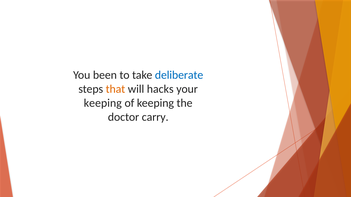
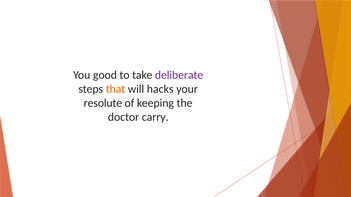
been: been -> good
deliberate colour: blue -> purple
keeping at (103, 103): keeping -> resolute
